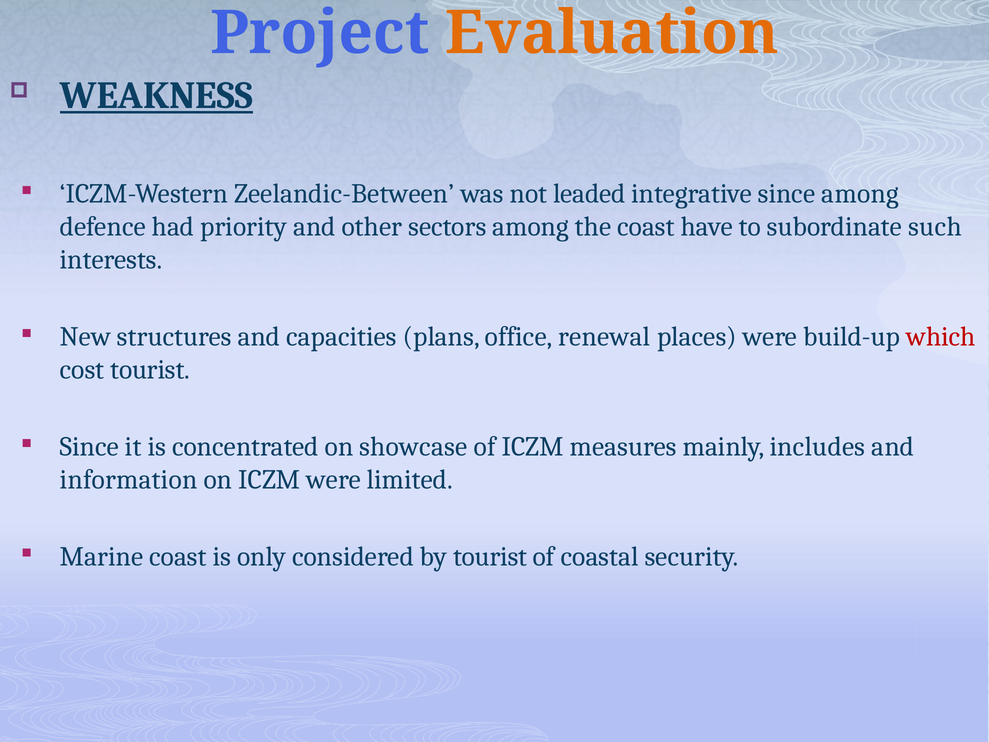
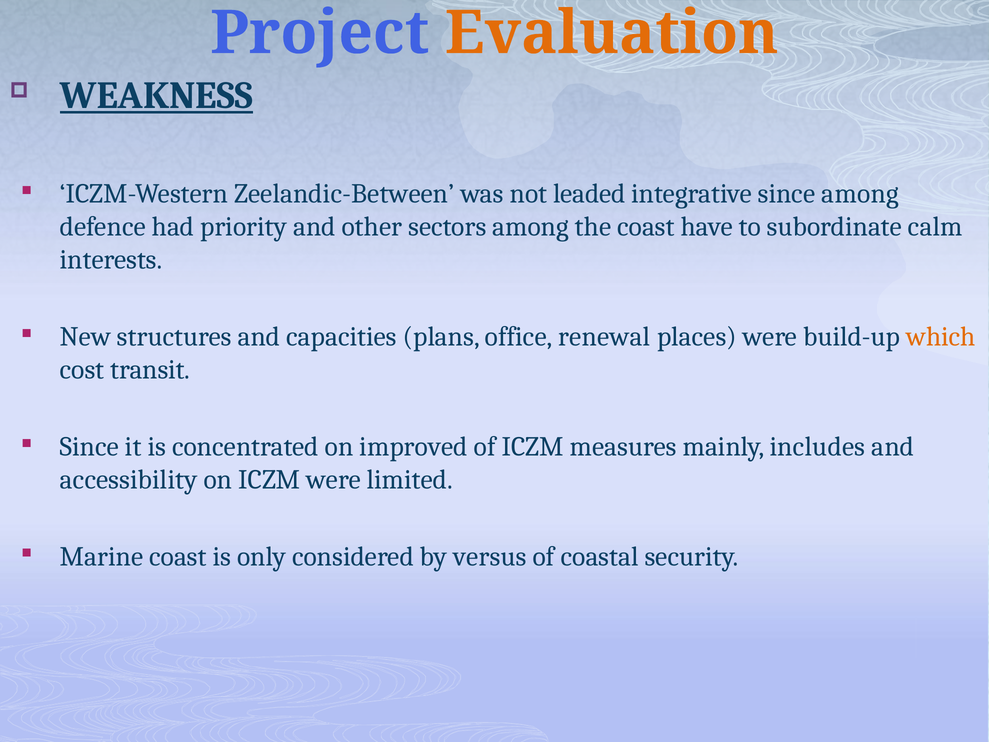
such: such -> calm
which colour: red -> orange
cost tourist: tourist -> transit
showcase: showcase -> improved
information: information -> accessibility
by tourist: tourist -> versus
